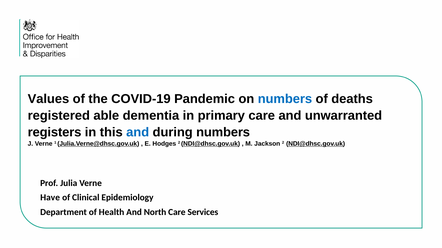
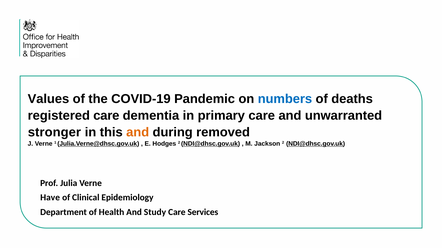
registered able: able -> care
registers: registers -> stronger
and at (138, 132) colour: blue -> orange
during numbers: numbers -> removed
North: North -> Study
